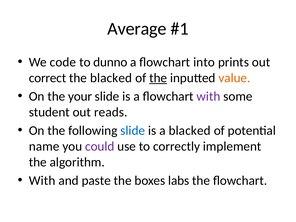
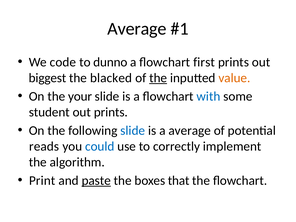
into: into -> first
correct: correct -> biggest
with at (208, 96) colour: purple -> blue
out reads: reads -> prints
a blacked: blacked -> average
name: name -> reads
could colour: purple -> blue
With at (42, 181): With -> Print
paste underline: none -> present
labs: labs -> that
